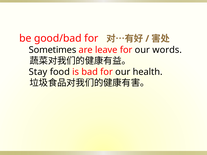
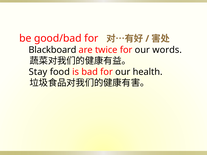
Sometimes: Sometimes -> Blackboard
leave: leave -> twice
